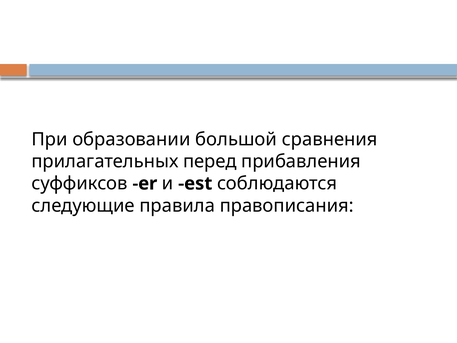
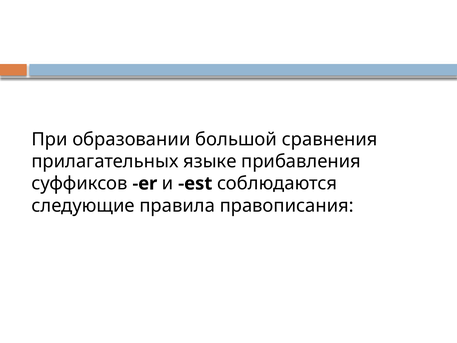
перед: перед -> языке
